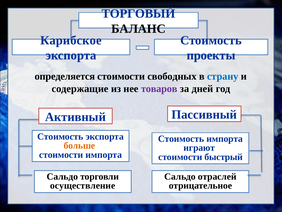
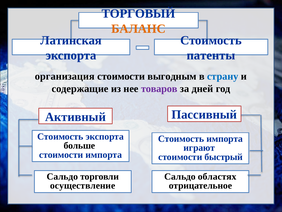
БАЛАНС colour: black -> orange
Карибское: Карибское -> Латинская
проекты: проекты -> патенты
определяется: определяется -> организация
свободных: свободных -> выгодным
больше colour: orange -> black
отраслей: отраслей -> областях
